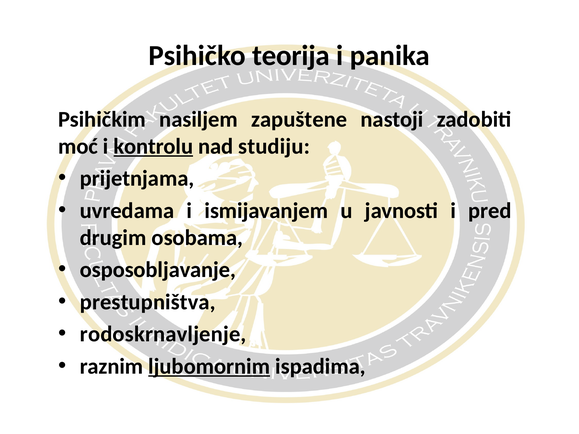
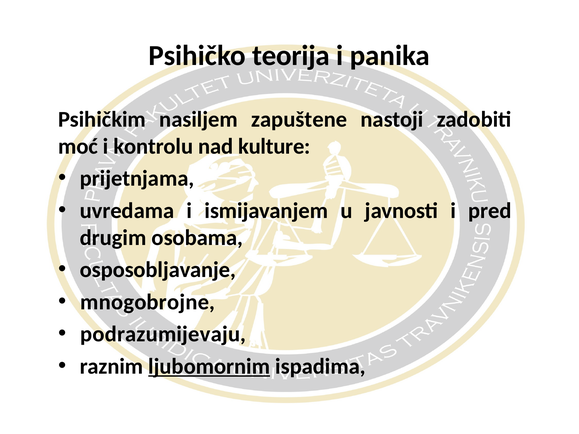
kontrolu underline: present -> none
studiju: studiju -> kulture
prestupništva: prestupništva -> mnogobrojne
rodoskrnavljenje: rodoskrnavljenje -> podrazumijevaju
